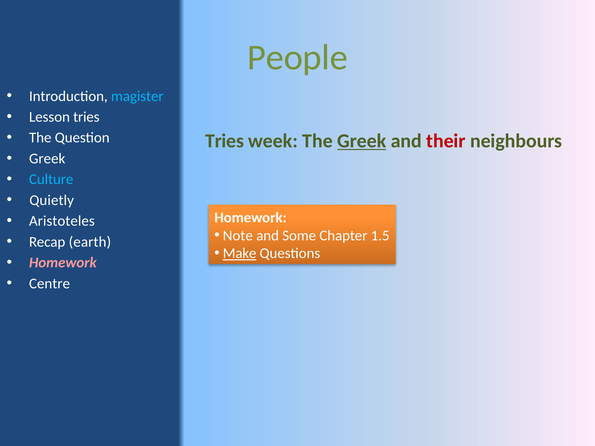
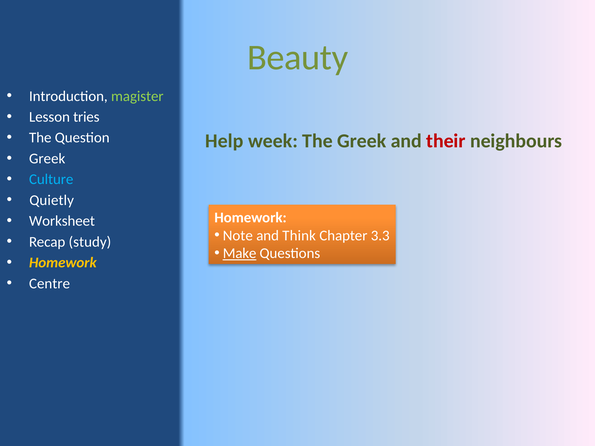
People: People -> Beauty
magister colour: light blue -> light green
Tries at (225, 141): Tries -> Help
Greek at (362, 141) underline: present -> none
Aristoteles: Aristoteles -> Worksheet
Some: Some -> Think
1.5: 1.5 -> 3.3
earth: earth -> study
Homework at (63, 263) colour: pink -> yellow
